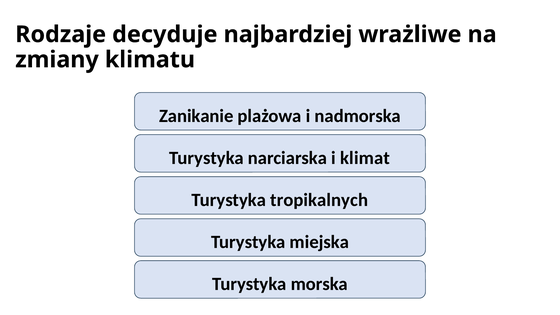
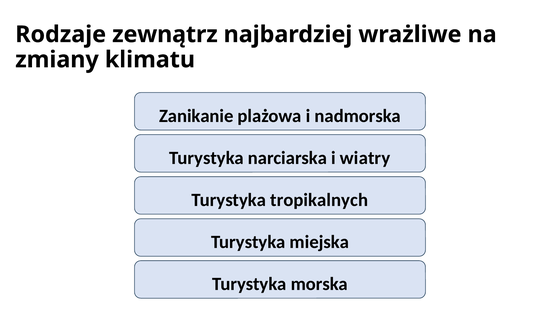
decyduje: decyduje -> zewnątrz
klimat: klimat -> wiatry
